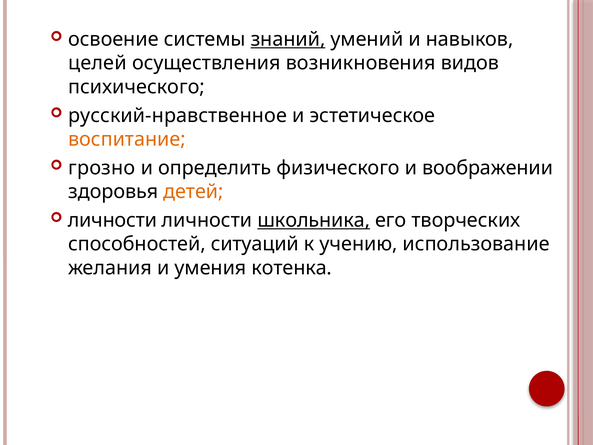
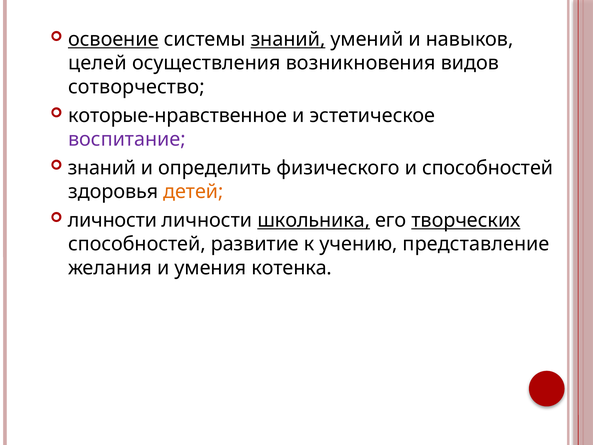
освоение underline: none -> present
психического: психического -> сотворчество
русский-нравственное: русский-нравственное -> которые-нравственное
воспитание colour: orange -> purple
грозно at (102, 168): грозно -> знаний
и воображении: воображении -> способностей
творческих underline: none -> present
ситуаций: ситуаций -> развитие
использование: использование -> представление
